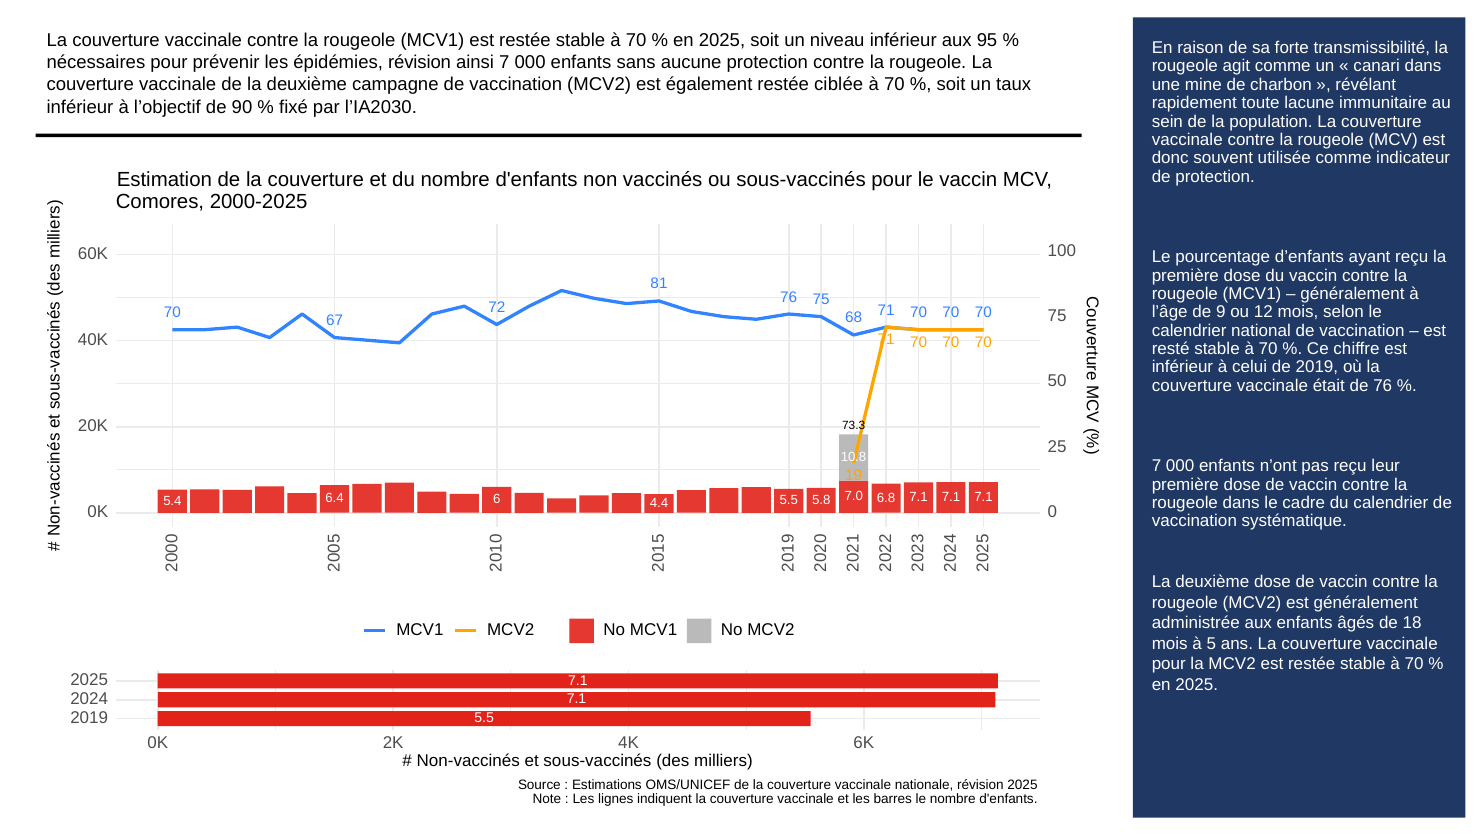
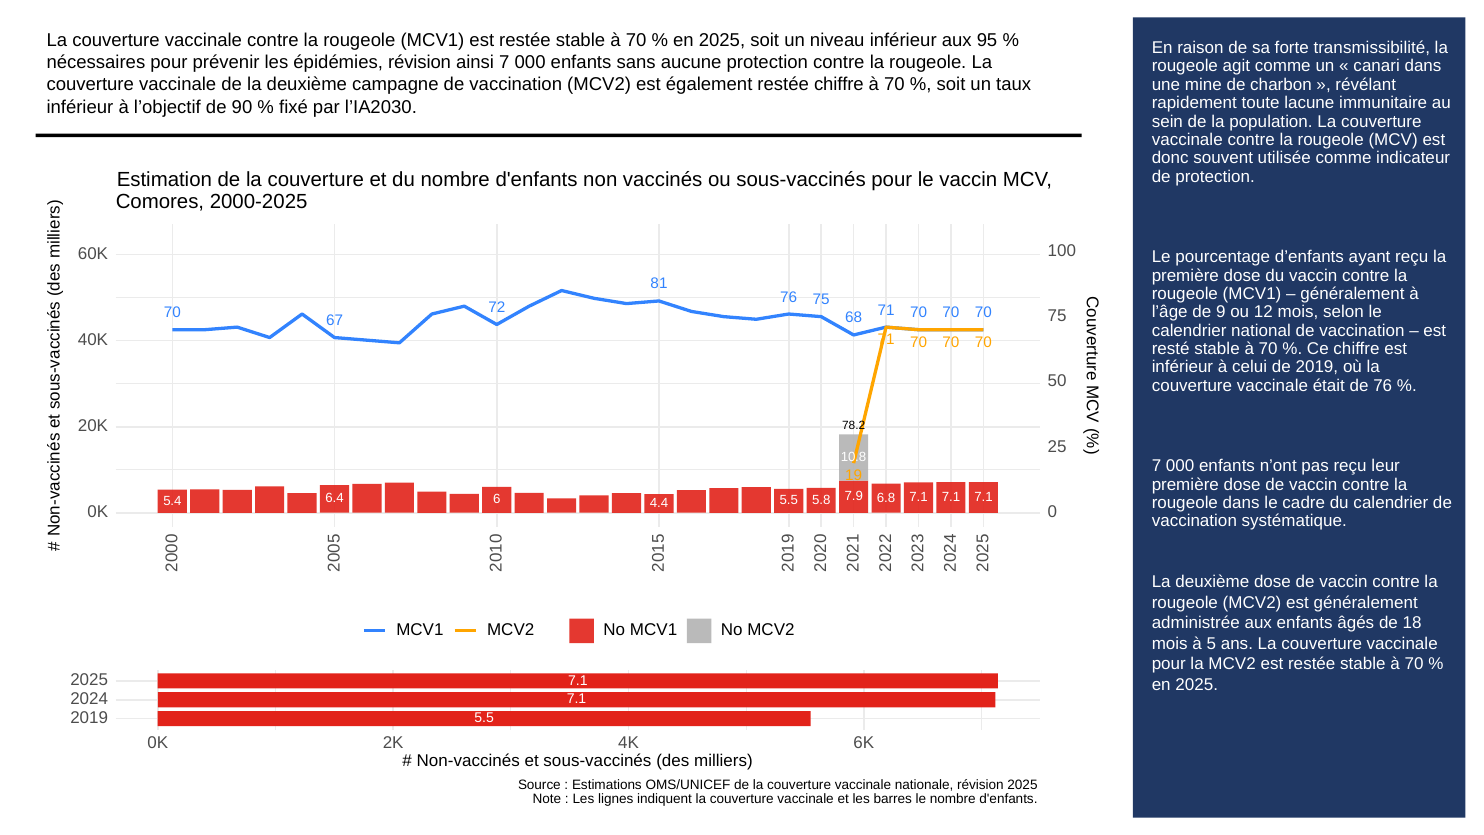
restée ciblée: ciblée -> chiffre
73.3: 73.3 -> 78.2
7.0: 7.0 -> 7.9
